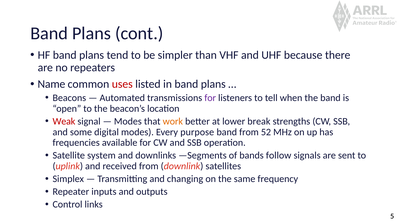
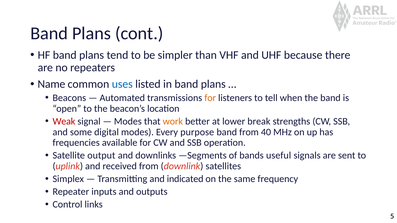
uses colour: red -> blue
for at (210, 98) colour: purple -> orange
52: 52 -> 40
system: system -> output
follow: follow -> useful
changing: changing -> indicated
